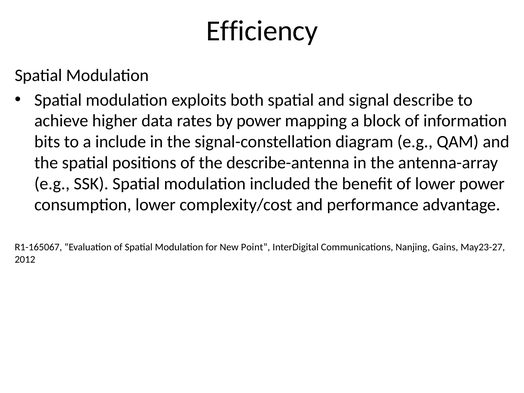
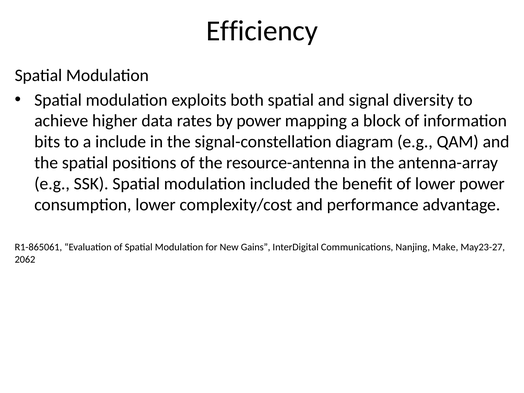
describe: describe -> diversity
describe-antenna: describe-antenna -> resource-antenna
R1-165067: R1-165067 -> R1-865061
Point: Point -> Gains
Gains: Gains -> Make
2012: 2012 -> 2062
